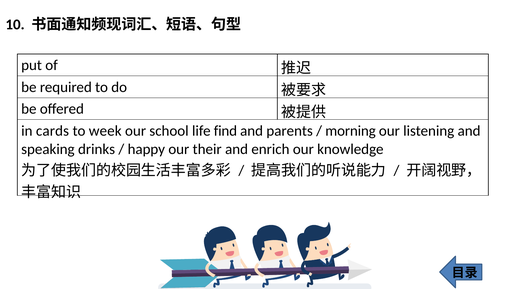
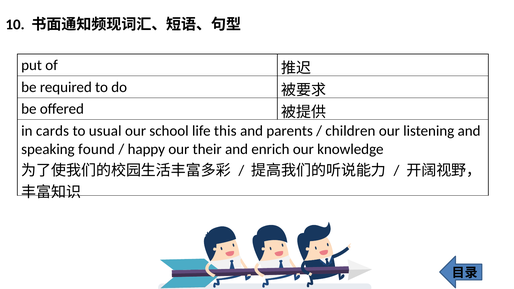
week: week -> usual
find: find -> this
morning: morning -> children
drinks: drinks -> found
